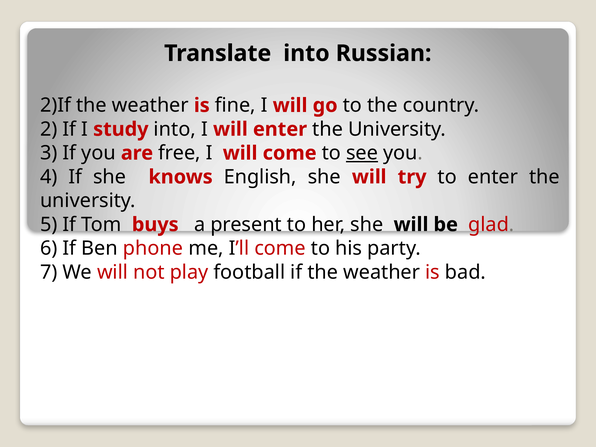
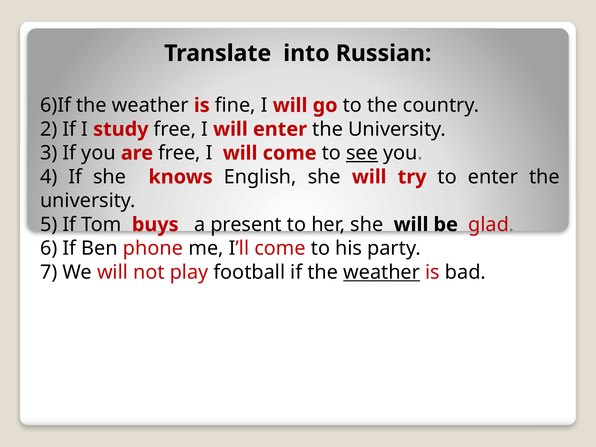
2)If: 2)If -> 6)If
study into: into -> free
weather at (382, 272) underline: none -> present
